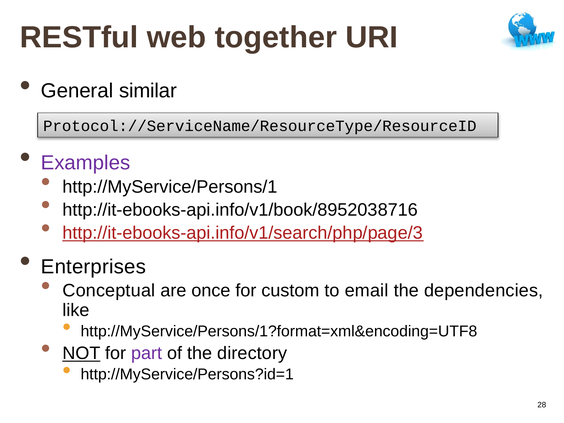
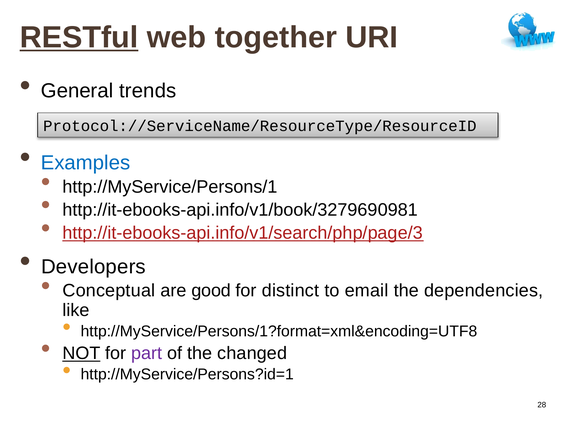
RESTful underline: none -> present
similar: similar -> trends
Examples colour: purple -> blue
http://it-ebooks-api.info/v1/book/8952038716: http://it-ebooks-api.info/v1/book/8952038716 -> http://it-ebooks-api.info/v1/book/3279690981
Enterprises: Enterprises -> Developers
once: once -> good
custom: custom -> distinct
directory: directory -> changed
